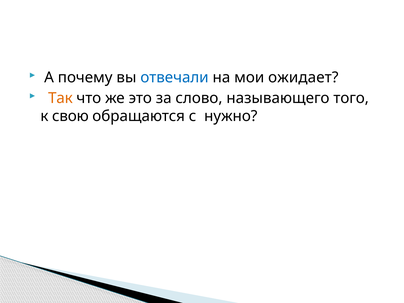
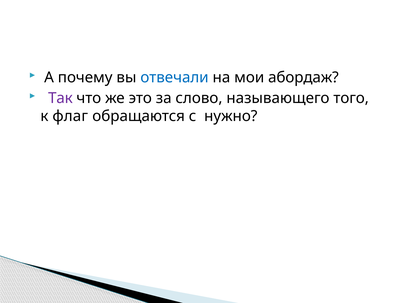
ожидает: ожидает -> абордаж
Так colour: orange -> purple
свою: свою -> флаг
